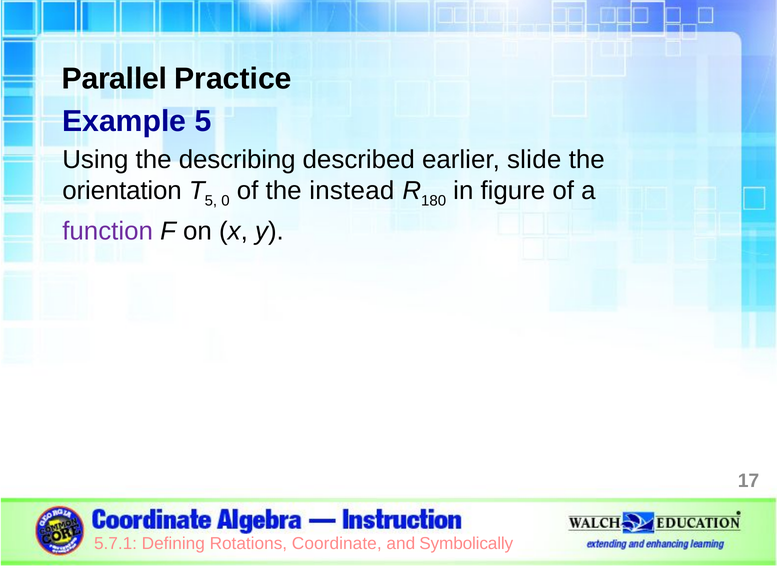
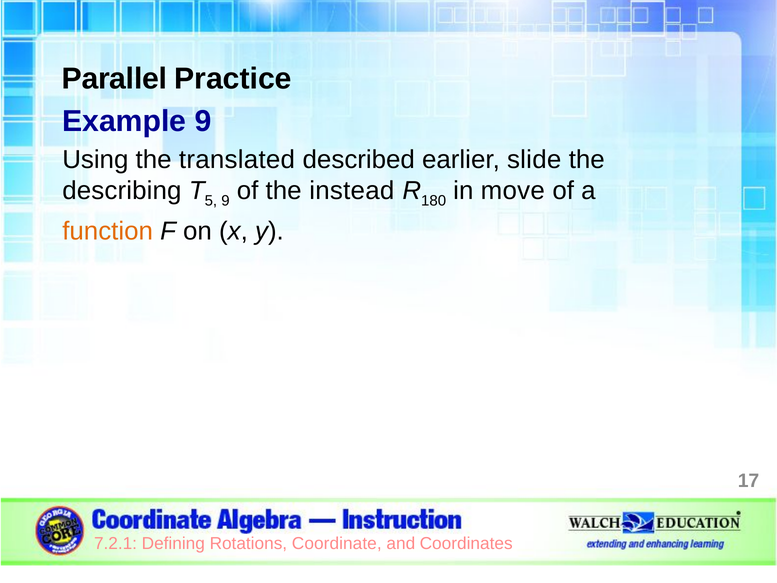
Example 5: 5 -> 9
describing: describing -> translated
orientation: orientation -> describing
0 at (225, 201): 0 -> 9
figure: figure -> move
function colour: purple -> orange
5.7.1: 5.7.1 -> 7.2.1
Symbolically: Symbolically -> Coordinates
